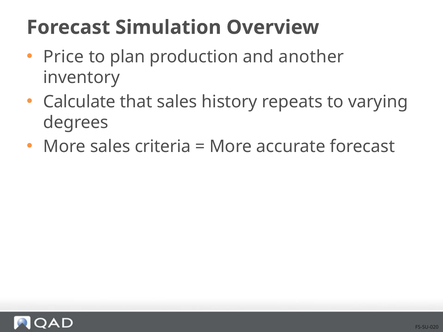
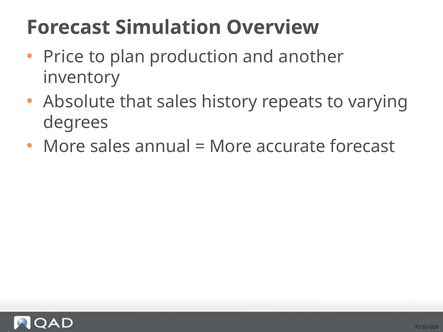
Calculate: Calculate -> Absolute
criteria: criteria -> annual
